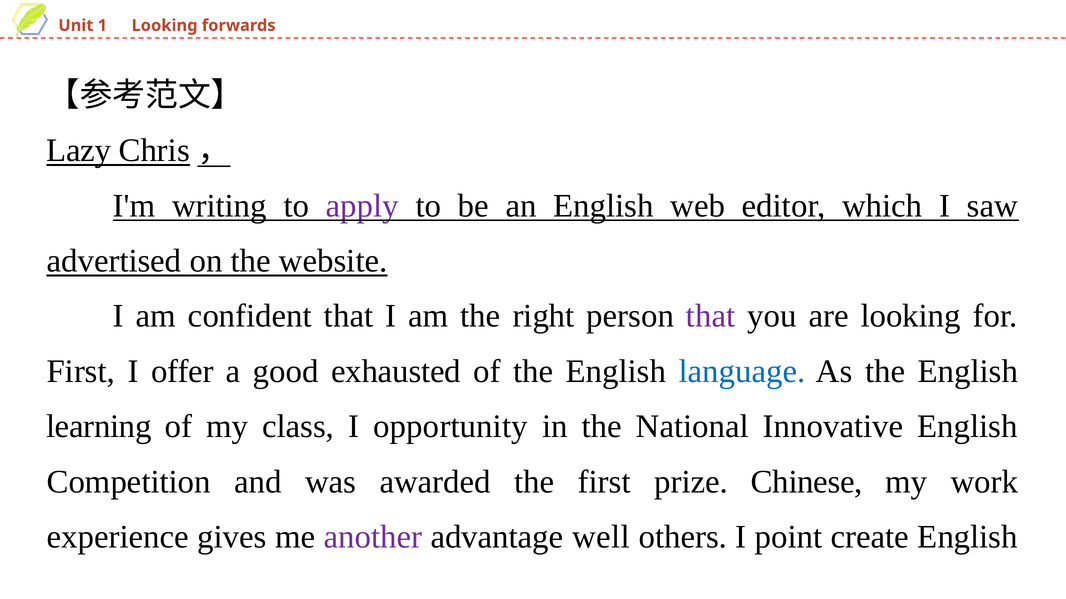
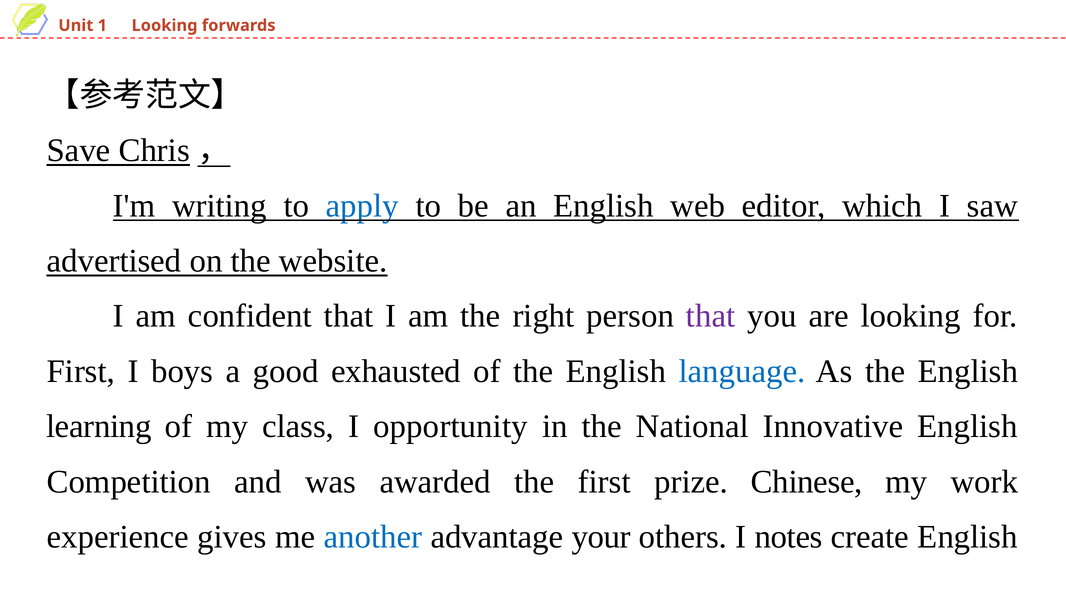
Lazy: Lazy -> Save
apply colour: purple -> blue
offer: offer -> boys
another colour: purple -> blue
well: well -> your
point: point -> notes
